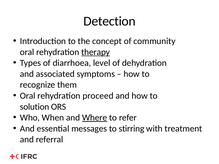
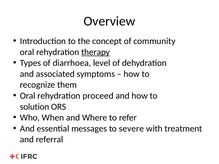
Detection: Detection -> Overview
Where underline: present -> none
stirring: stirring -> severe
